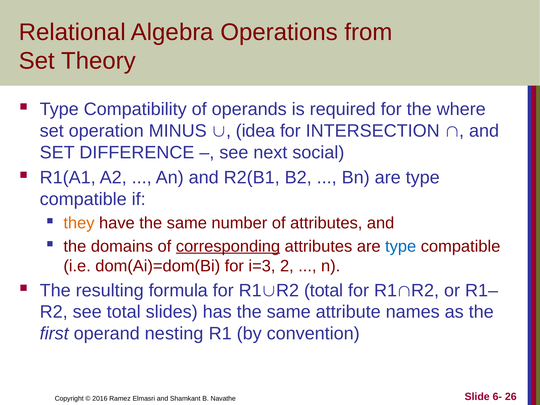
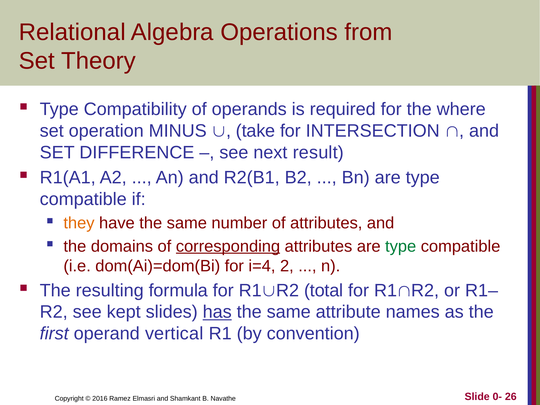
idea: idea -> take
social: social -> result
type at (401, 246) colour: blue -> green
i=3: i=3 -> i=4
see total: total -> kept
has underline: none -> present
nesting: nesting -> vertical
6-: 6- -> 0-
